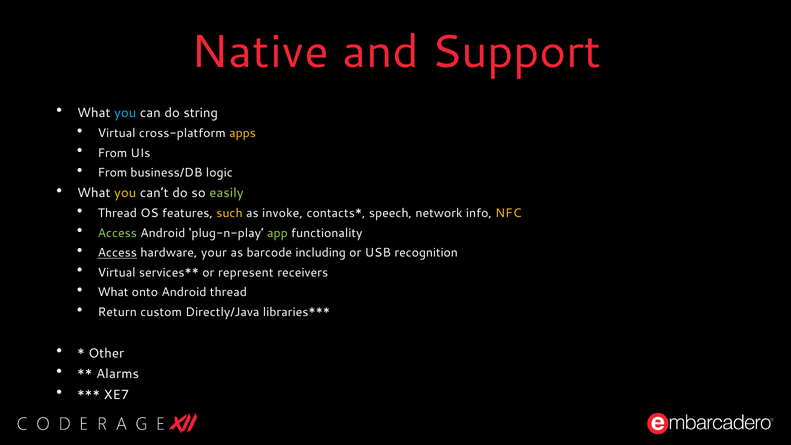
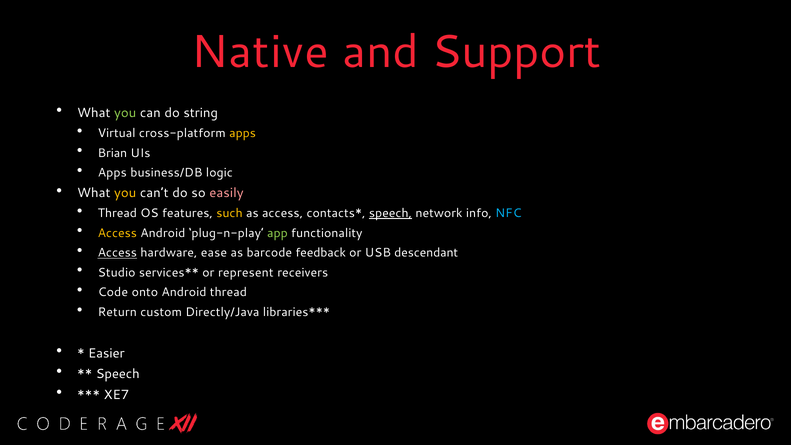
you at (125, 113) colour: light blue -> light green
From at (112, 153): From -> Brian
From at (112, 173): From -> Apps
easily colour: light green -> pink
as invoke: invoke -> access
speech at (390, 213) underline: none -> present
NFC colour: yellow -> light blue
Access at (117, 233) colour: light green -> yellow
your: your -> ease
including: including -> feedback
recognition: recognition -> descendant
Virtual at (117, 273): Virtual -> Studio
What at (113, 292): What -> Code
Other: Other -> Easier
Alarms at (118, 374): Alarms -> Speech
